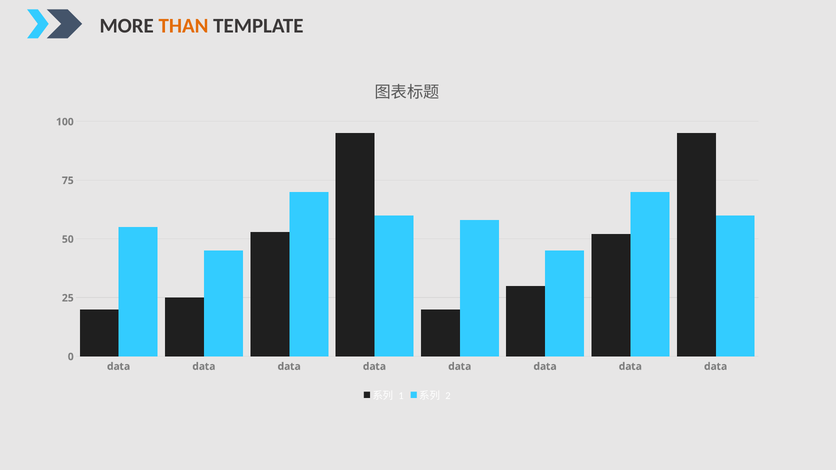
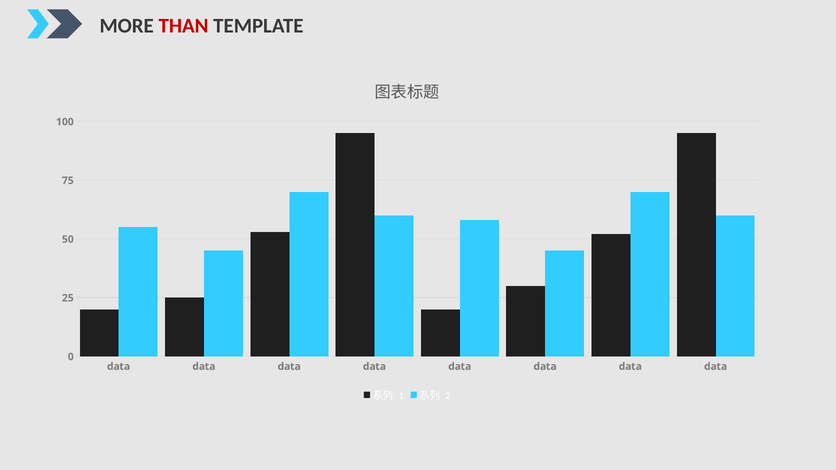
THAN colour: orange -> red
